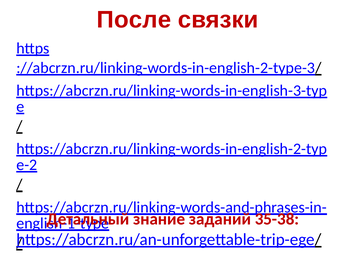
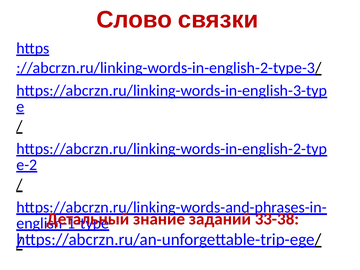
После: После -> Слово
35-38: 35-38 -> 33-38
